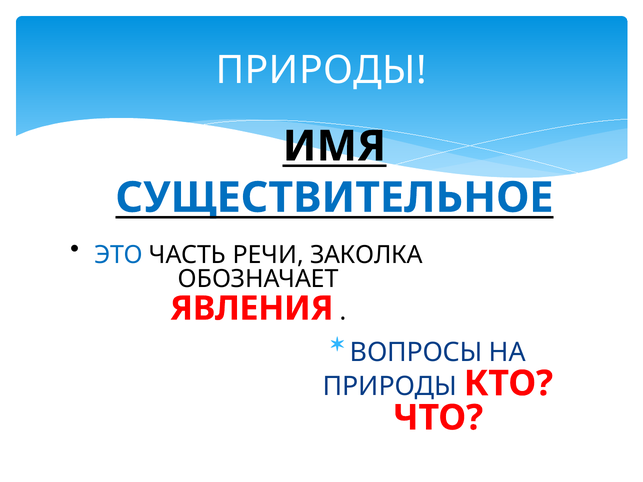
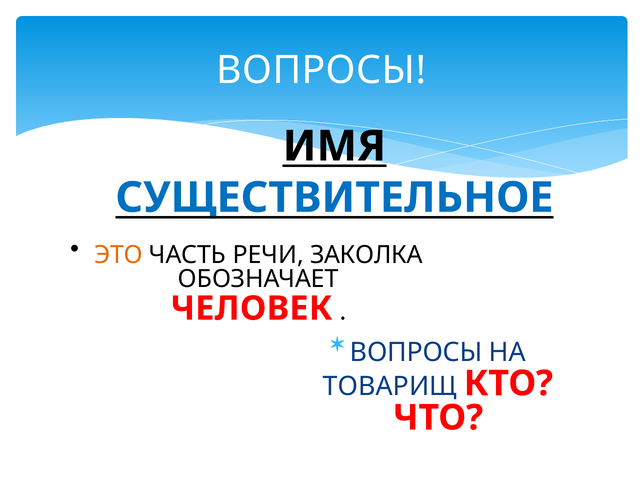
ПРИРОДЫ at (321, 71): ПРИРОДЫ -> ВОПРОСЫ
ЭТО colour: blue -> orange
ЯВЛЕНИЯ: ЯВЛЕНИЯ -> ЧЕЛОВЕК
ПРИРОДЫ at (390, 387): ПРИРОДЫ -> ТОВАРИЩ
